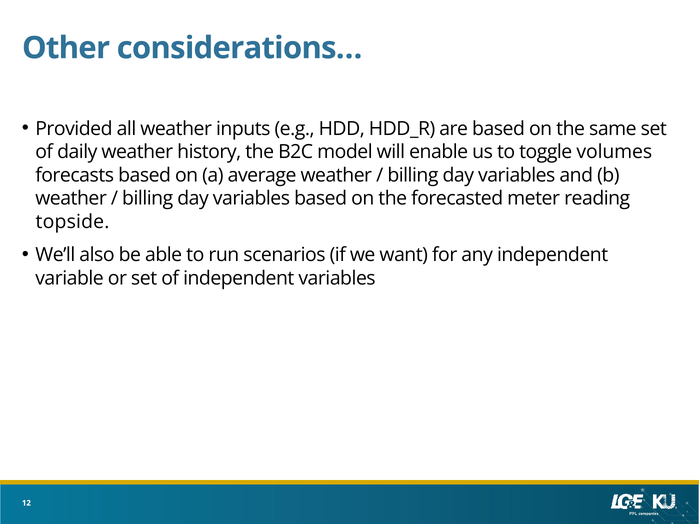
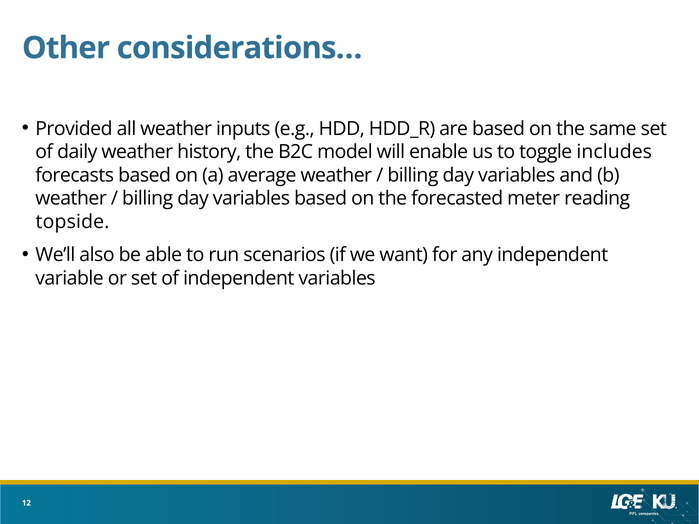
volumes: volumes -> includes
